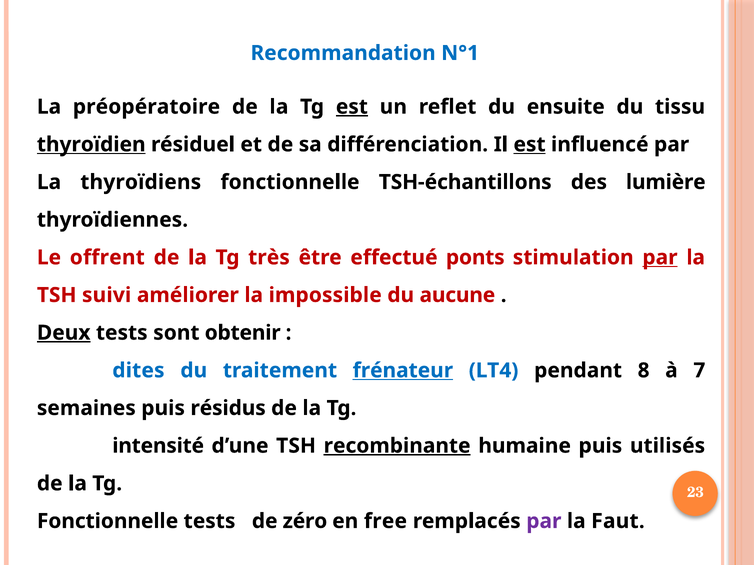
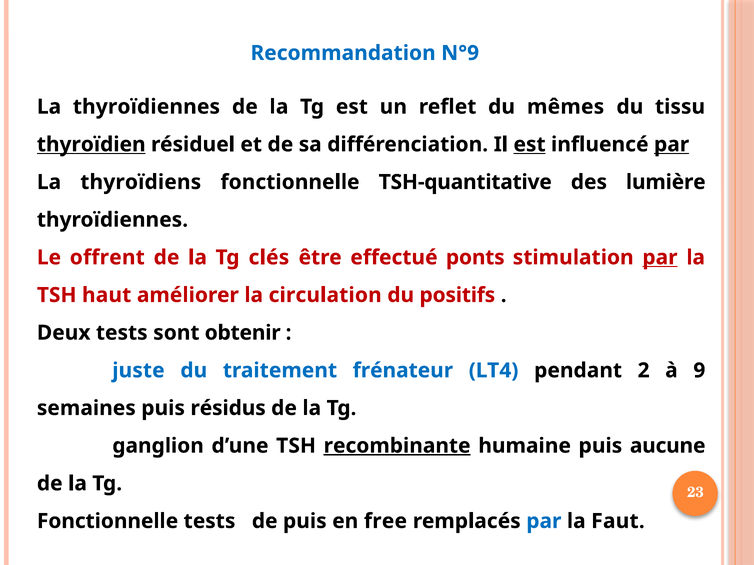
N°1: N°1 -> N°9
La préopératoire: préopératoire -> thyroïdiennes
est at (352, 107) underline: present -> none
ensuite: ensuite -> mêmes
par at (672, 145) underline: none -> present
TSH-échantillons: TSH-échantillons -> TSH-quantitative
très: très -> clés
suivi: suivi -> haut
impossible: impossible -> circulation
aucune: aucune -> positifs
Deux underline: present -> none
dites: dites -> juste
frénateur underline: present -> none
8: 8 -> 2
7: 7 -> 9
intensité: intensité -> ganglion
utilisés: utilisés -> aucune
de zéro: zéro -> puis
par at (544, 522) colour: purple -> blue
